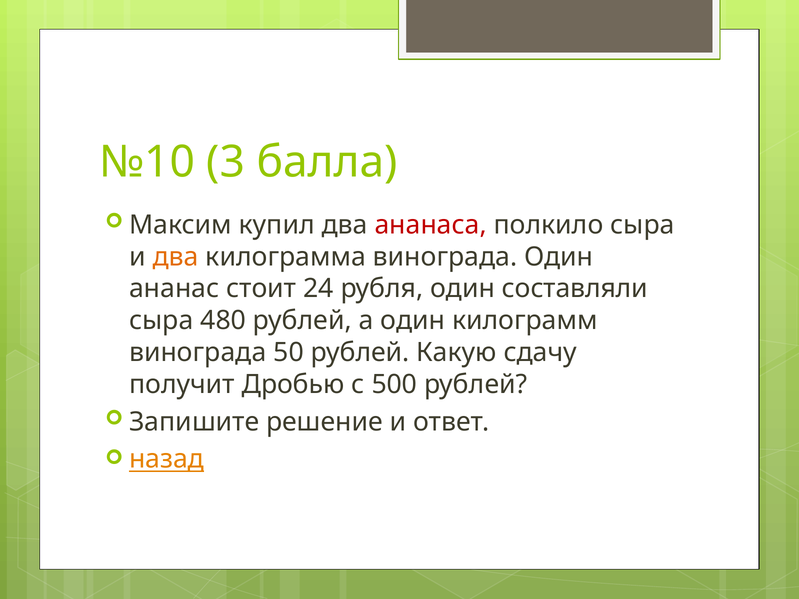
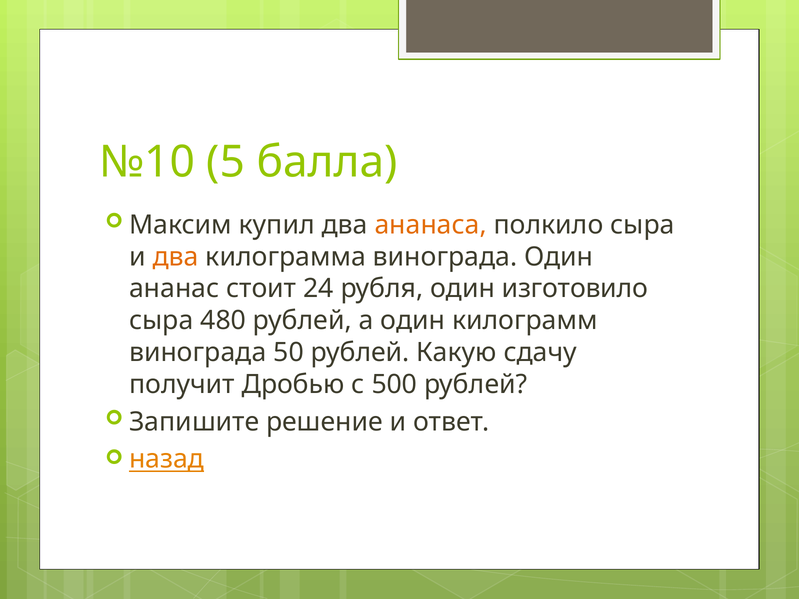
3: 3 -> 5
ананаса colour: red -> orange
составляли: составляли -> изготовило
